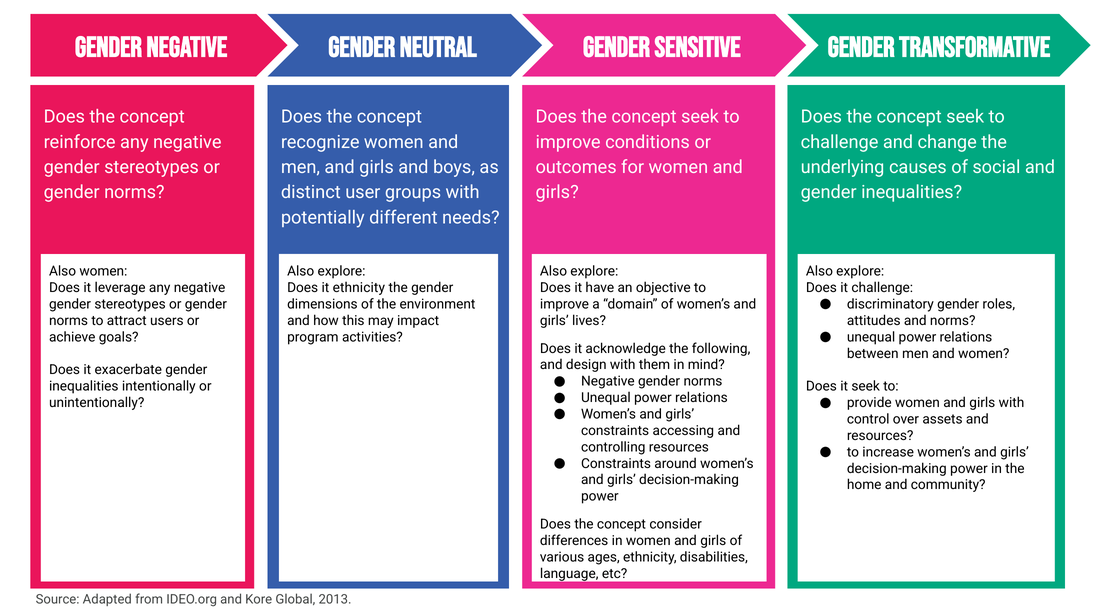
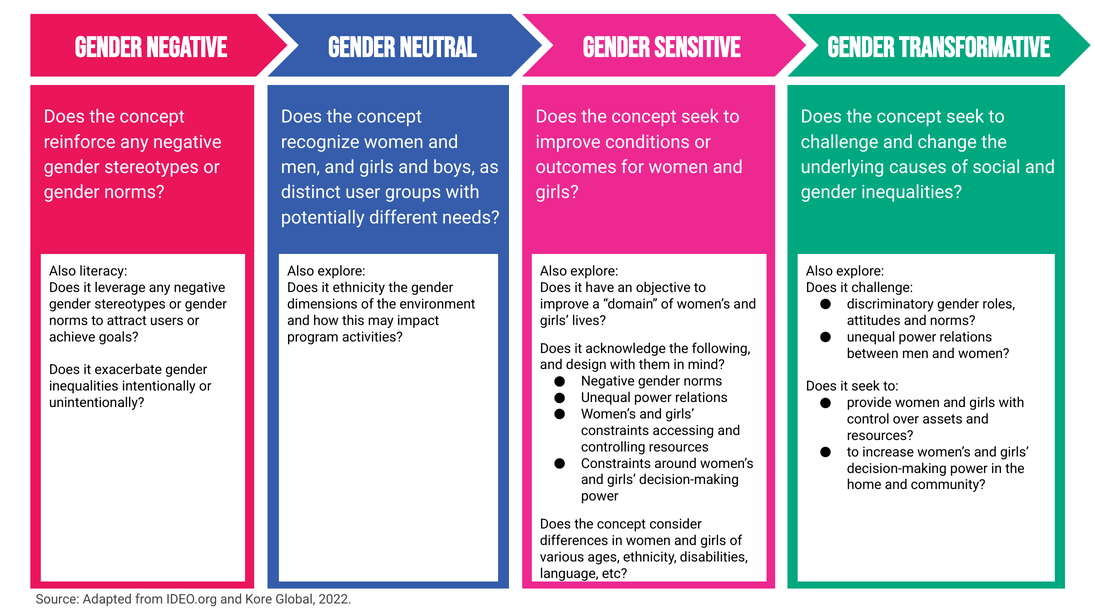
Also women: women -> literacy
2013: 2013 -> 2022
